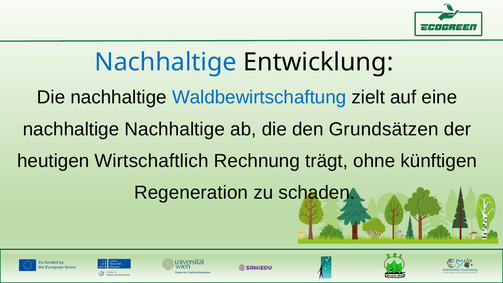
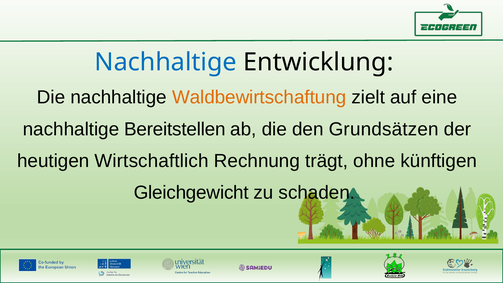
Waldbewirtschaftung colour: blue -> orange
nachhaltige Nachhaltige: Nachhaltige -> Bereitstellen
Regeneration: Regeneration -> Gleichgewicht
